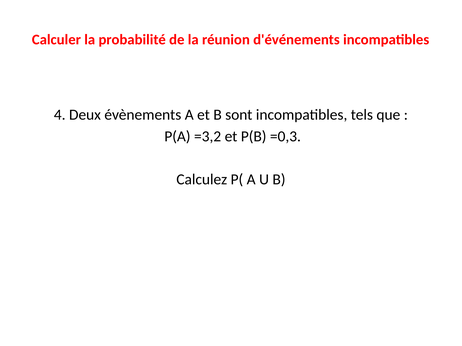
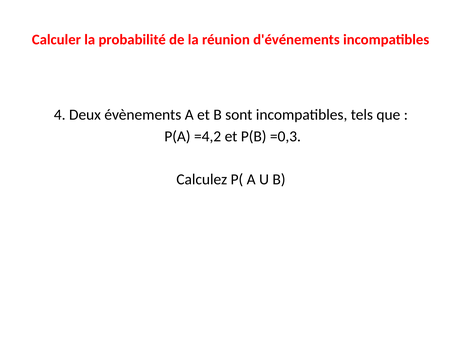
=3,2: =3,2 -> =4,2
